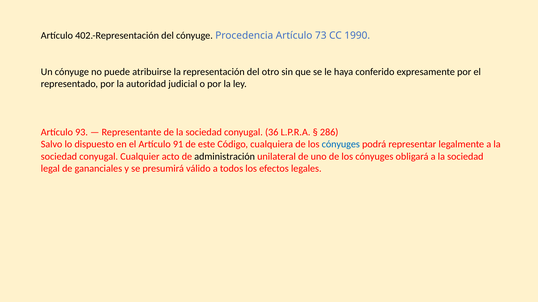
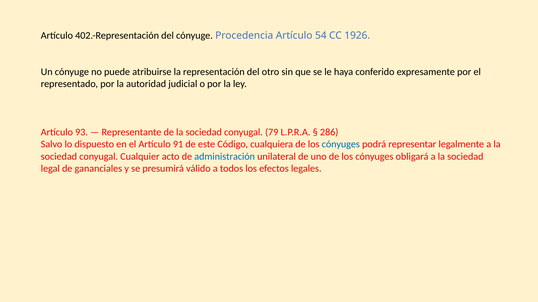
73: 73 -> 54
1990: 1990 -> 1926
36: 36 -> 79
administración colour: black -> blue
